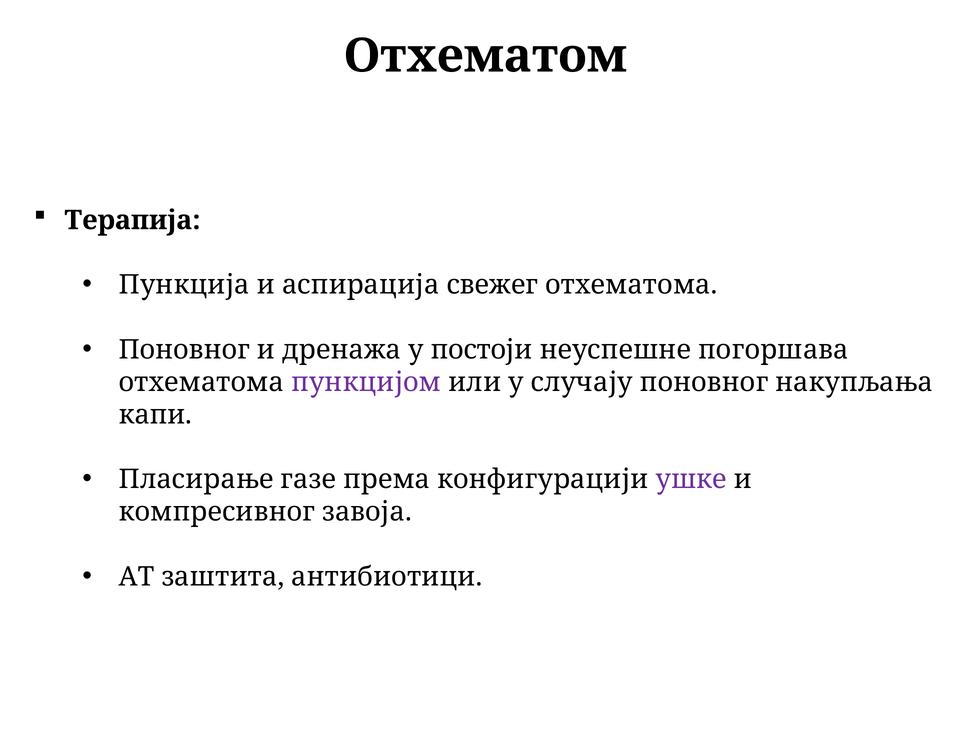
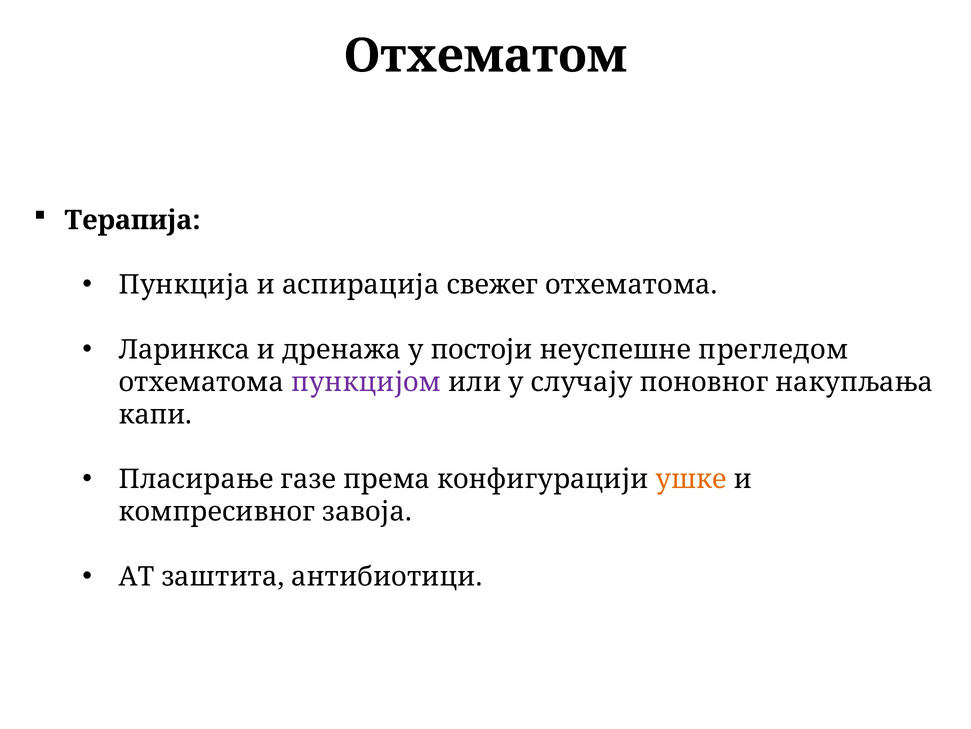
Поновног at (184, 350): Поновног -> Ларинкса
погоршава: погоршава -> прегледом
ушке colour: purple -> orange
